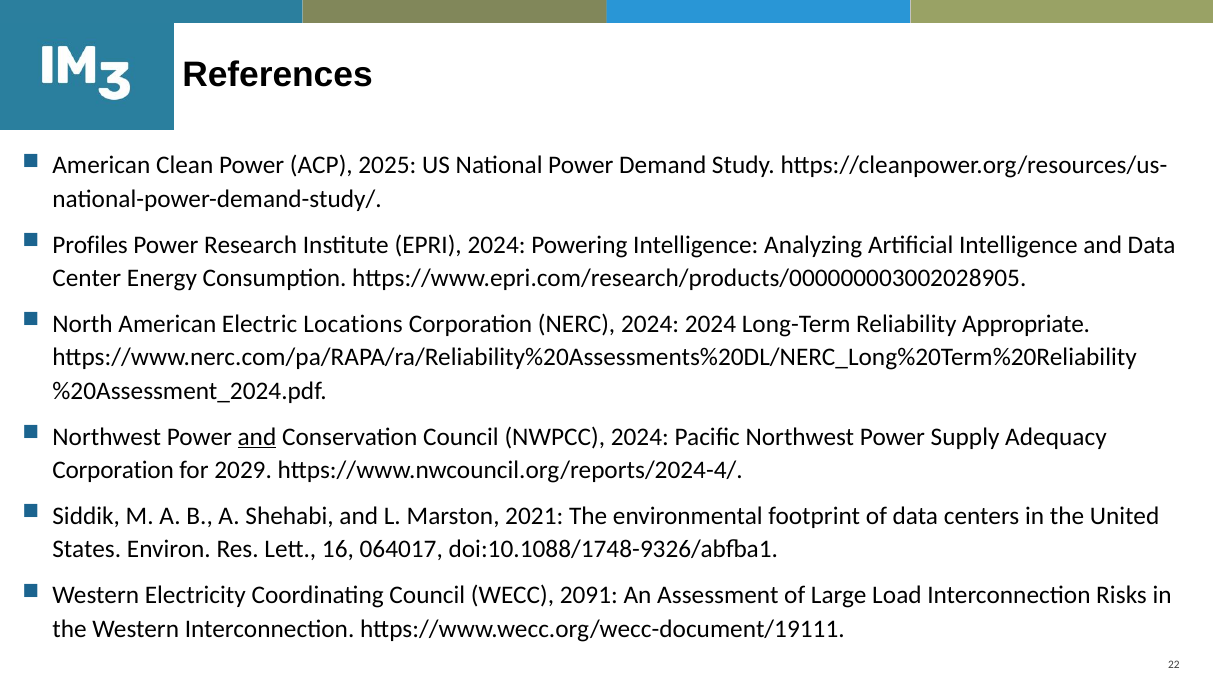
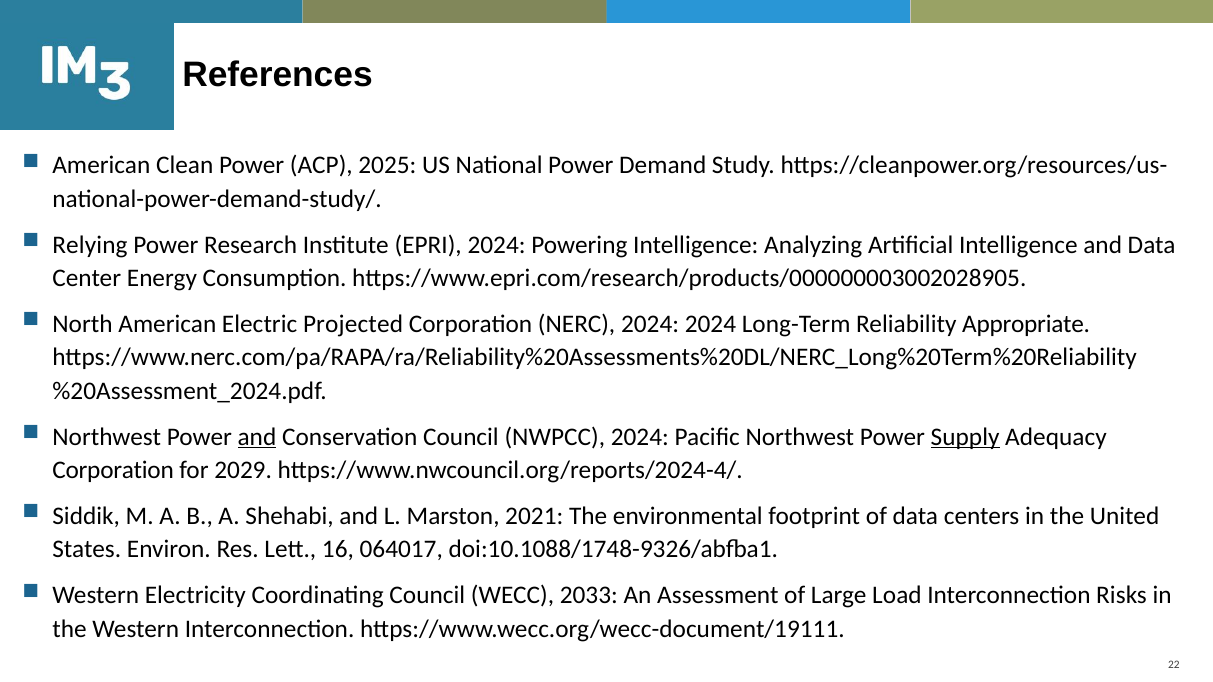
Profiles: Profiles -> Relying
Locations: Locations -> Projected
Supply underline: none -> present
2091: 2091 -> 2033
